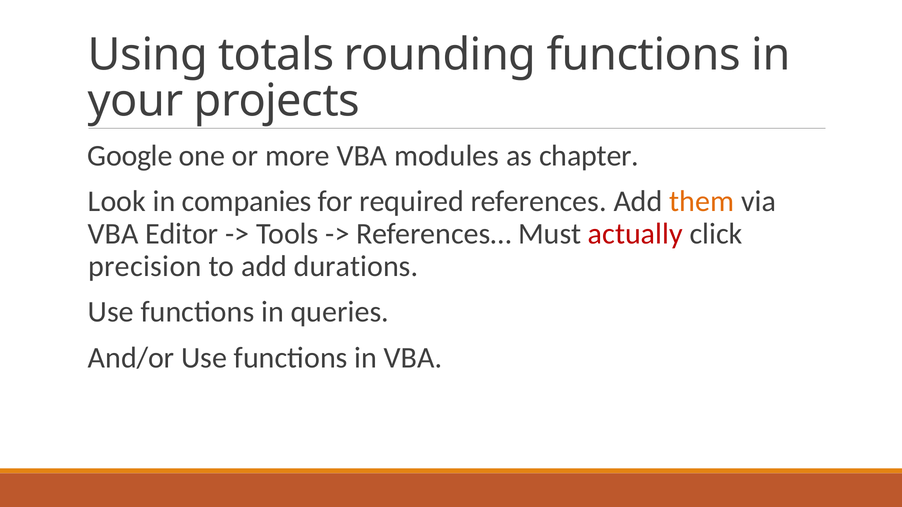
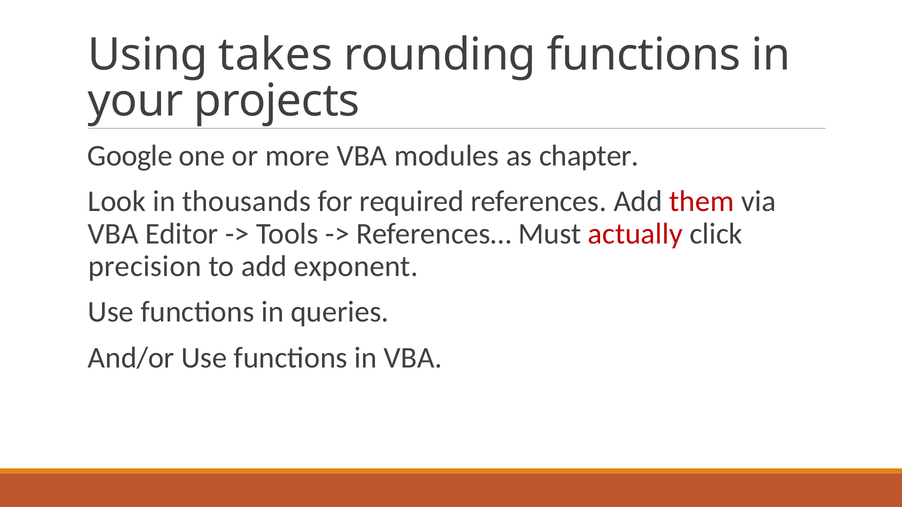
totals: totals -> takes
companies: companies -> thousands
them colour: orange -> red
durations: durations -> exponent
